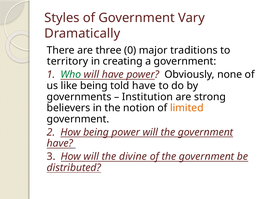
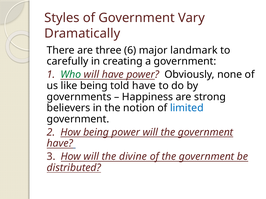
0: 0 -> 6
traditions: traditions -> landmark
territory: territory -> carefully
Institution: Institution -> Happiness
limited colour: orange -> blue
